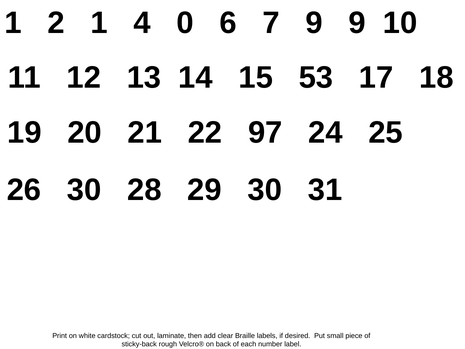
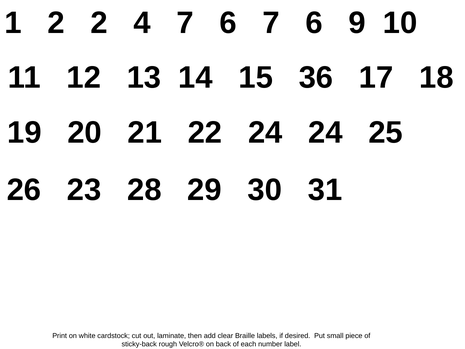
2 1: 1 -> 2
4 0: 0 -> 7
6 7 9: 9 -> 6
53: 53 -> 36
22 97: 97 -> 24
26 30: 30 -> 23
